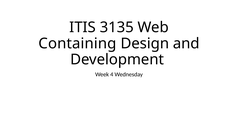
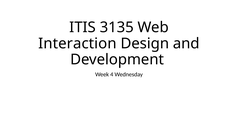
Containing: Containing -> Interaction
